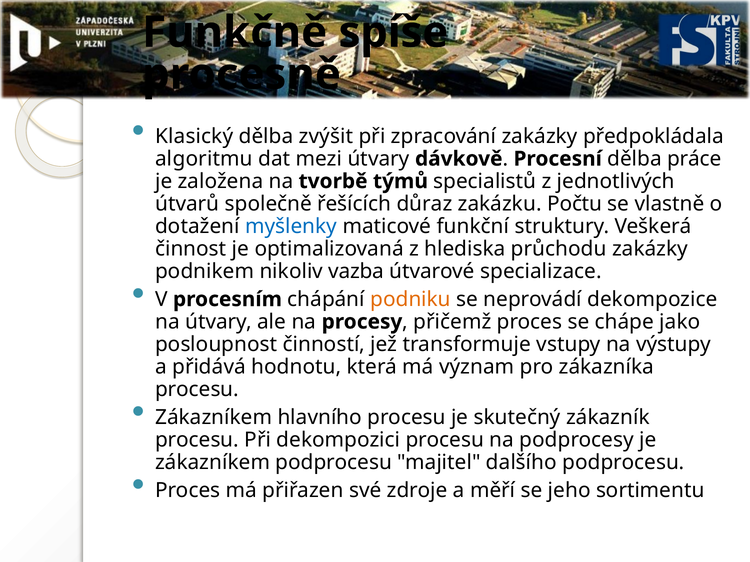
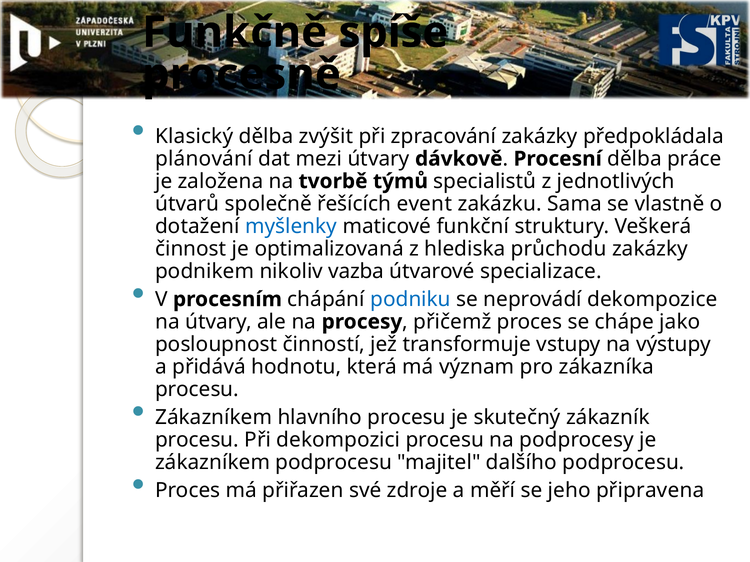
algoritmu: algoritmu -> plánování
důraz: důraz -> event
Počtu: Počtu -> Sama
podniku colour: orange -> blue
sortimentu: sortimentu -> připravena
